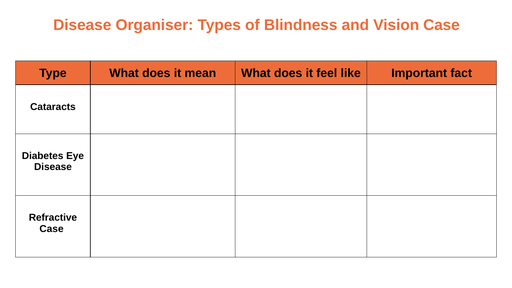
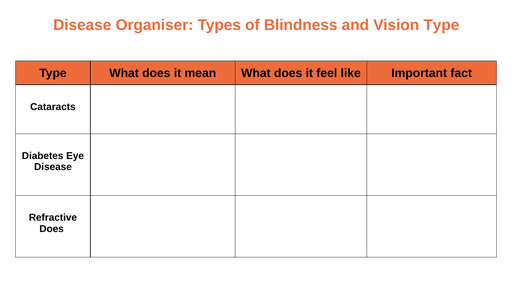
Vision Case: Case -> Type
Case at (52, 229): Case -> Does
